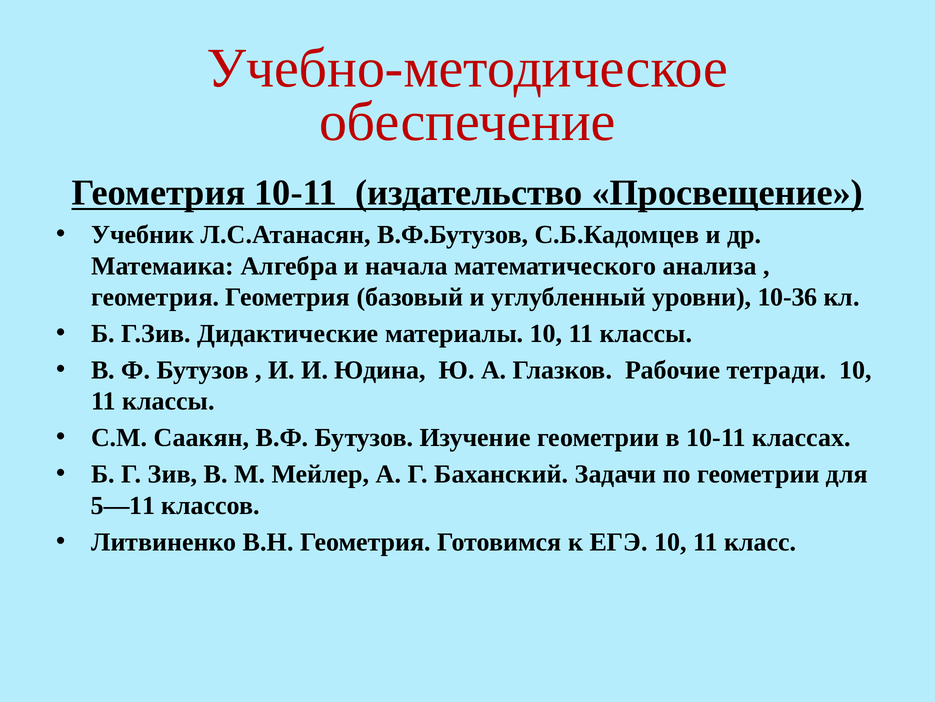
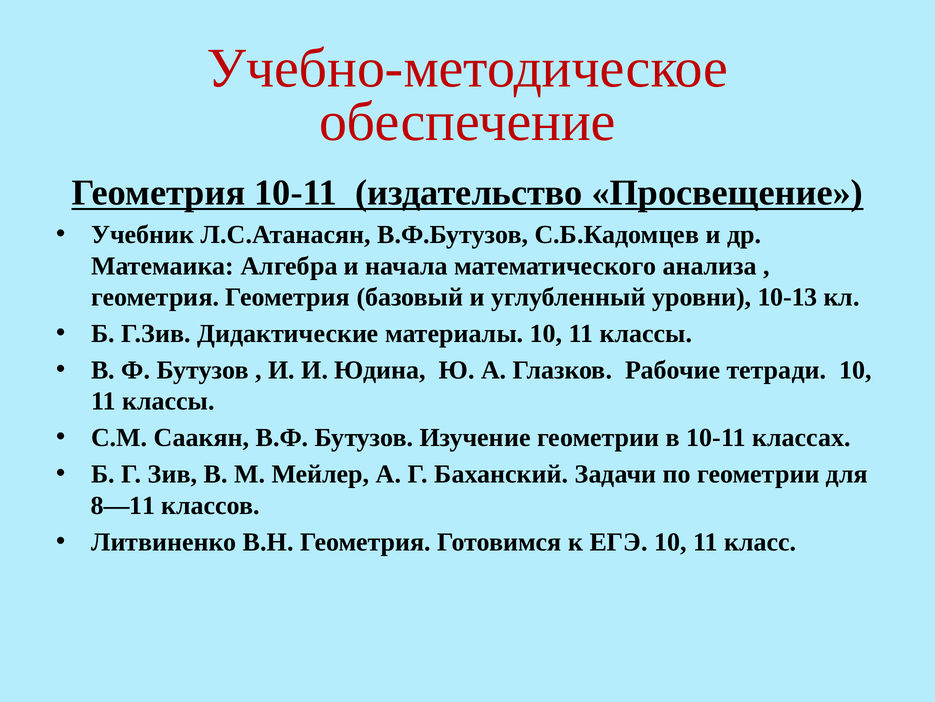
10-36: 10-36 -> 10-13
5—11: 5—11 -> 8—11
